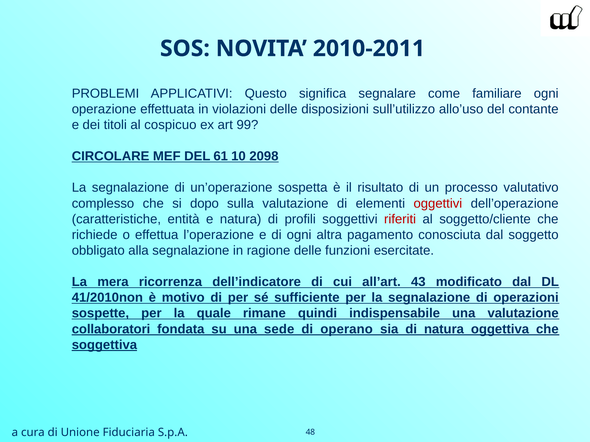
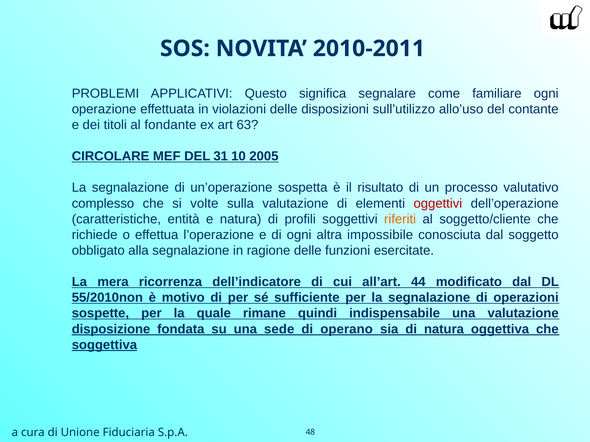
cospicuo: cospicuo -> fondante
99: 99 -> 63
61: 61 -> 31
2098: 2098 -> 2005
dopo: dopo -> volte
riferiti colour: red -> orange
pagamento: pagamento -> impossibile
43: 43 -> 44
41/2010non: 41/2010non -> 55/2010non
collaboratori: collaboratori -> disposizione
